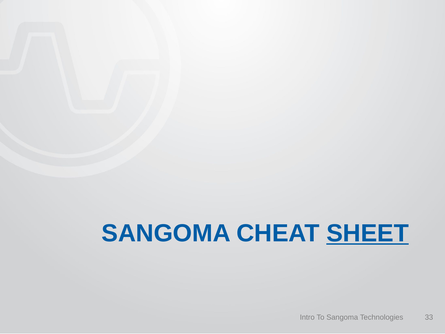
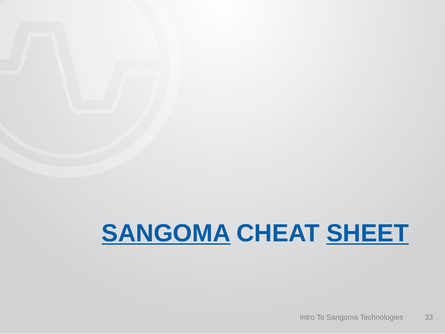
SANGOMA at (166, 233) underline: none -> present
